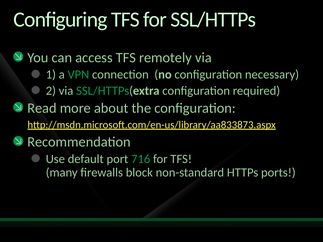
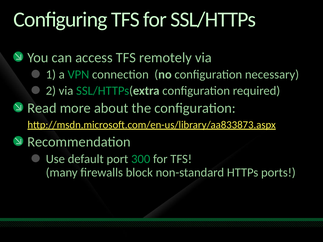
716: 716 -> 300
